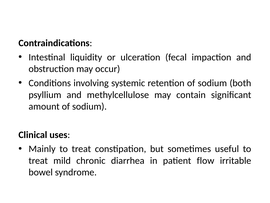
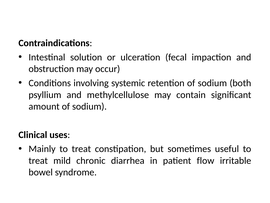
liquidity: liquidity -> solution
